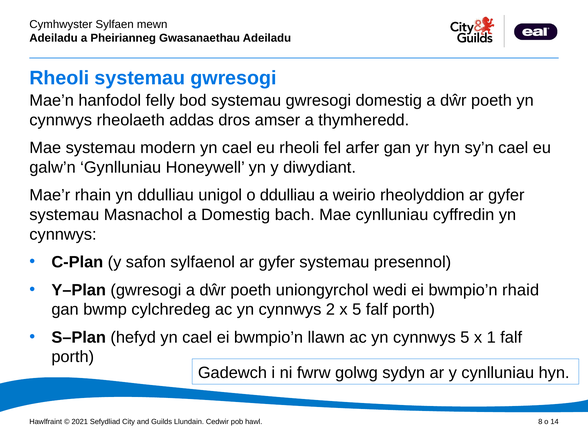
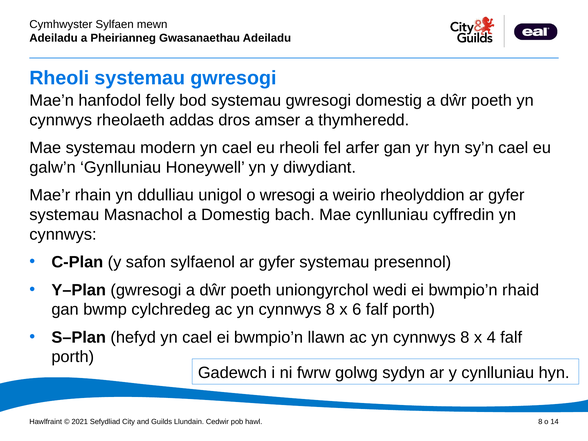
o ddulliau: ddulliau -> wresogi
2 at (330, 310): 2 -> 8
x 5: 5 -> 6
5 at (465, 337): 5 -> 8
1: 1 -> 4
